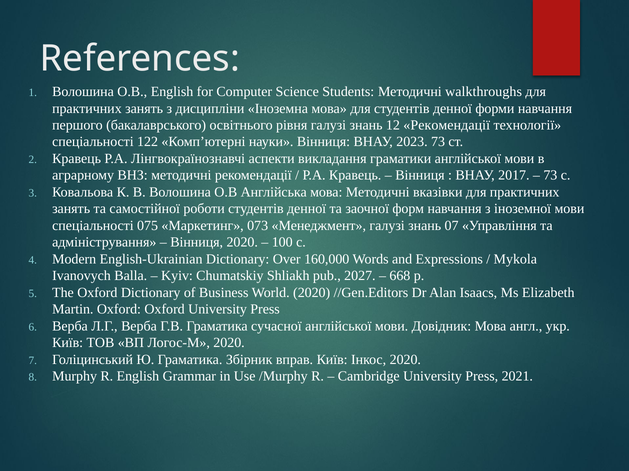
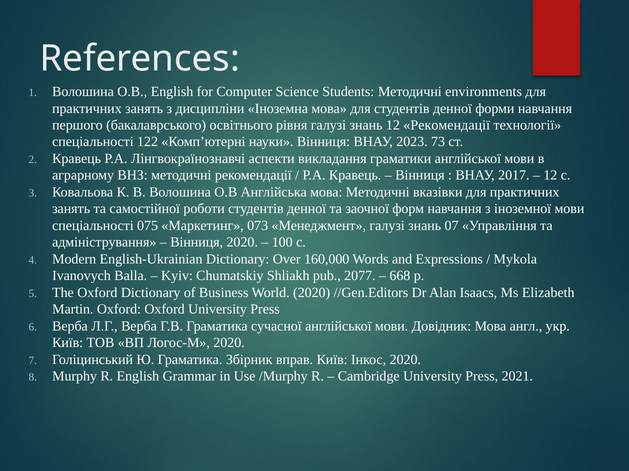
walkthroughs: walkthroughs -> environments
73 at (550, 176): 73 -> 12
2027: 2027 -> 2077
